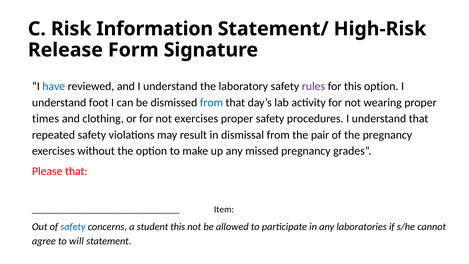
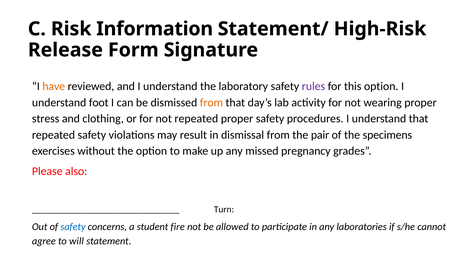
have colour: blue -> orange
from at (211, 102) colour: blue -> orange
times: times -> stress
not exercises: exercises -> repeated
the pregnancy: pregnancy -> specimens
Please that: that -> also
Item: Item -> Turn
student this: this -> fire
